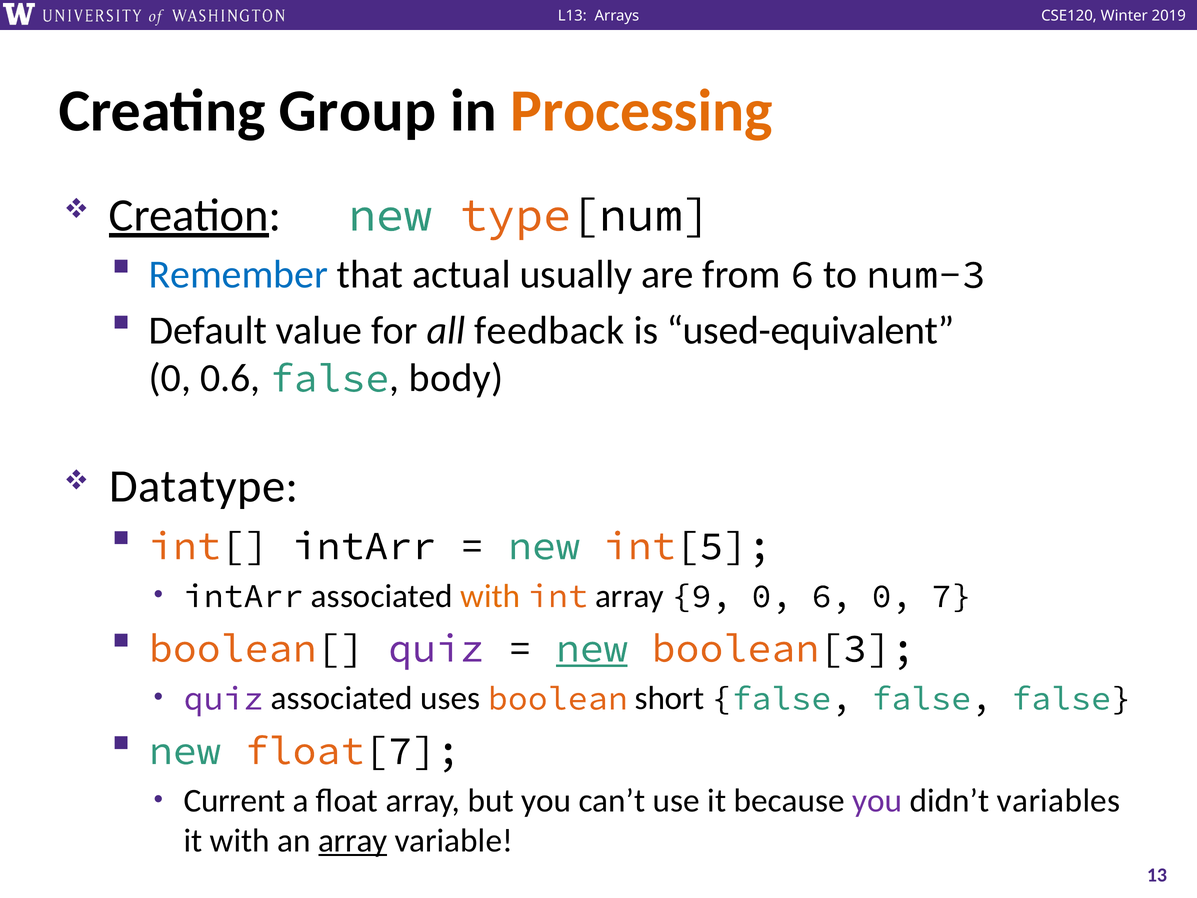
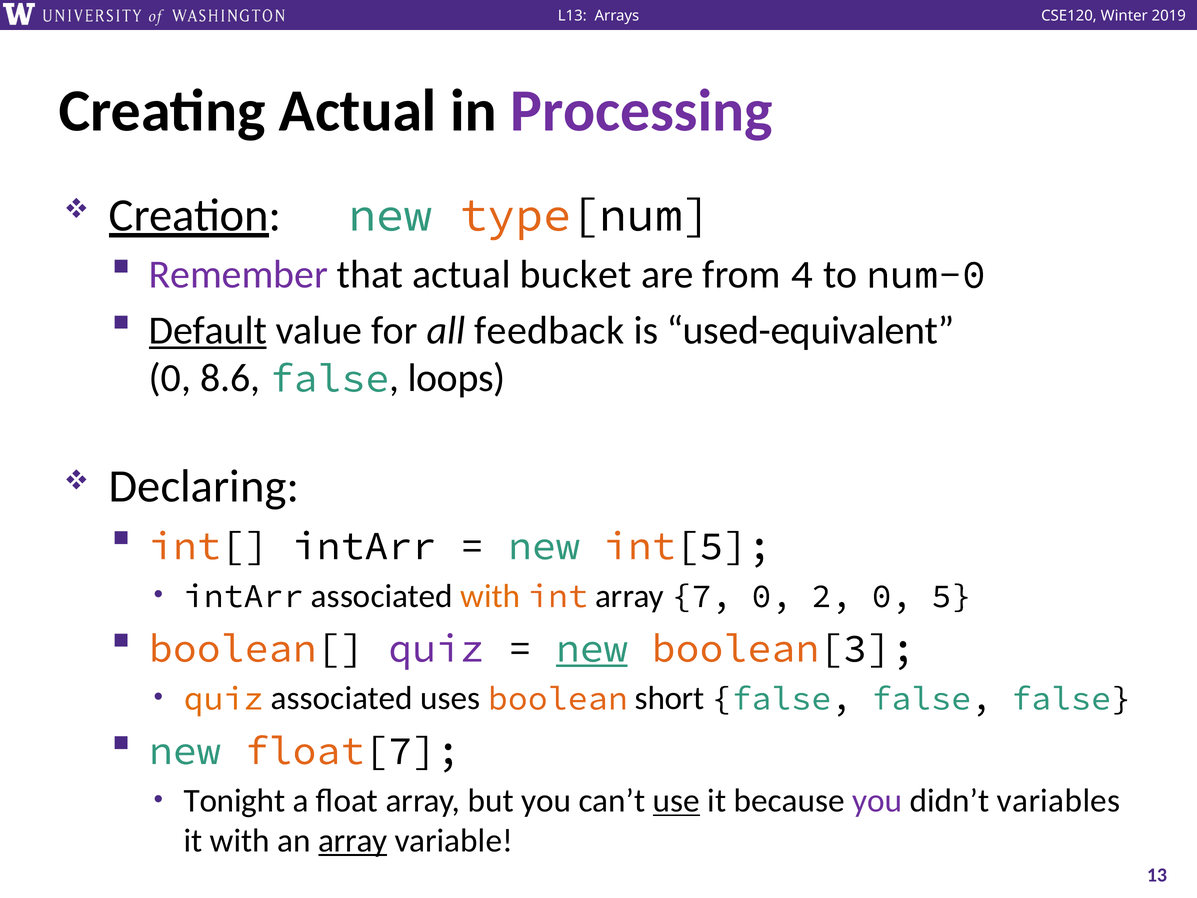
Creating Group: Group -> Actual
Processing colour: orange -> purple
Remember colour: blue -> purple
usually: usually -> bucket
from 6: 6 -> 4
num-3: num-3 -> num-0
Default underline: none -> present
0.6: 0.6 -> 8.6
body: body -> loops
Datatype: Datatype -> Declaring
9: 9 -> 7
0 6: 6 -> 2
7: 7 -> 5
quiz at (224, 698) colour: purple -> orange
Current: Current -> Tonight
use underline: none -> present
